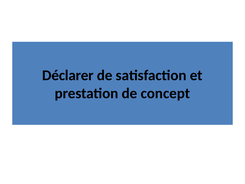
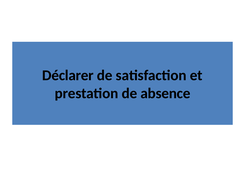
concept: concept -> absence
